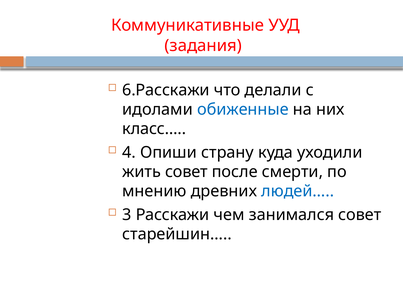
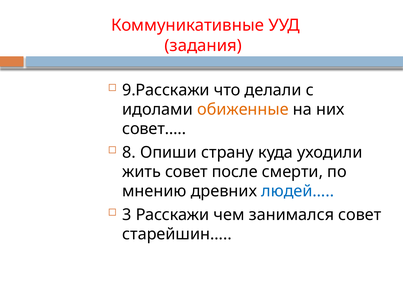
6.Расскажи: 6.Расскажи -> 9.Расскажи
обиженные colour: blue -> orange
класс…: класс… -> совет…
4: 4 -> 8
